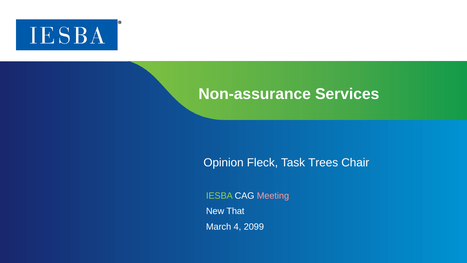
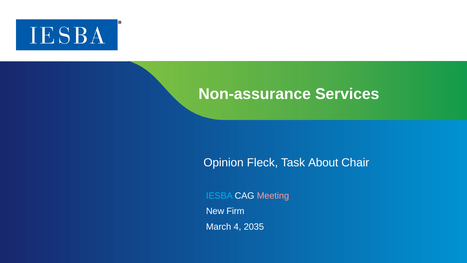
Trees: Trees -> About
IESBA colour: light green -> light blue
That: That -> Firm
2099: 2099 -> 2035
